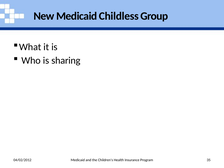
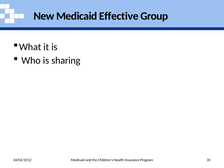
Childless: Childless -> Effective
